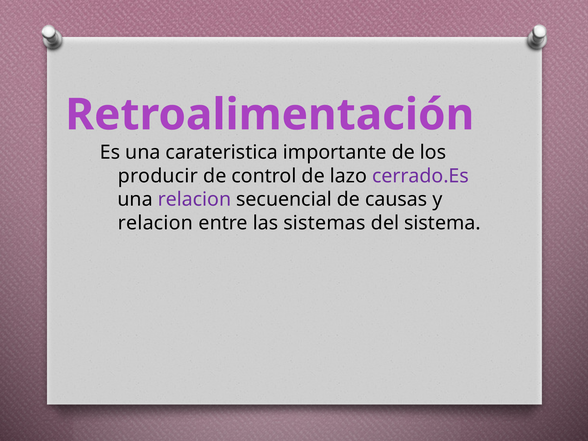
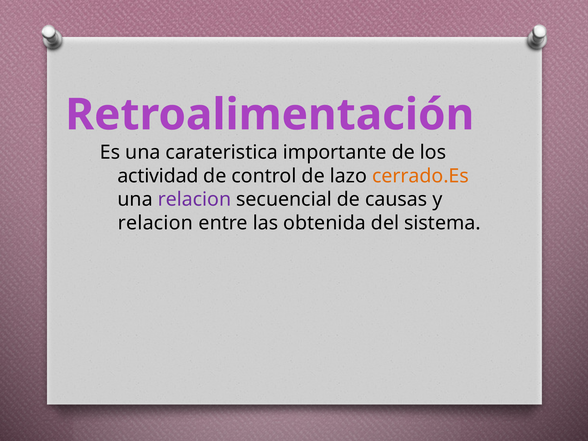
producir: producir -> actividad
cerrado.Es colour: purple -> orange
sistemas: sistemas -> obtenida
